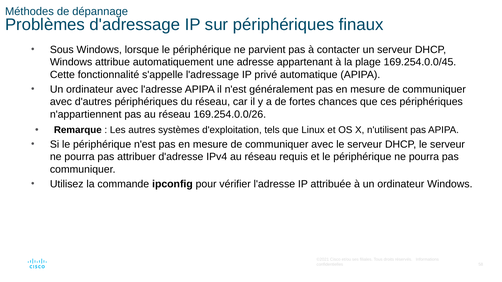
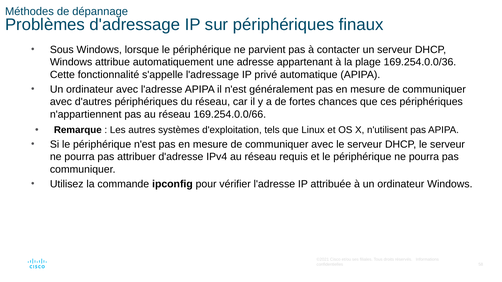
169.254.0.0/45: 169.254.0.0/45 -> 169.254.0.0/36
169.254.0.0/26: 169.254.0.0/26 -> 169.254.0.0/66
